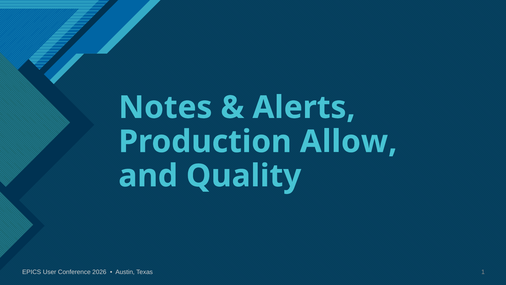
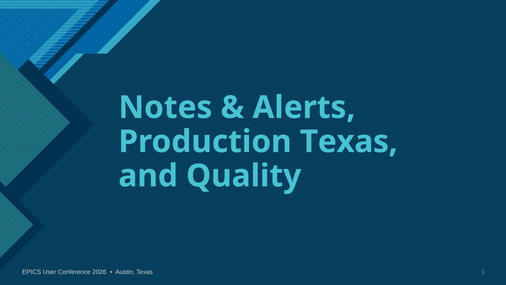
Production Allow: Allow -> Texas
